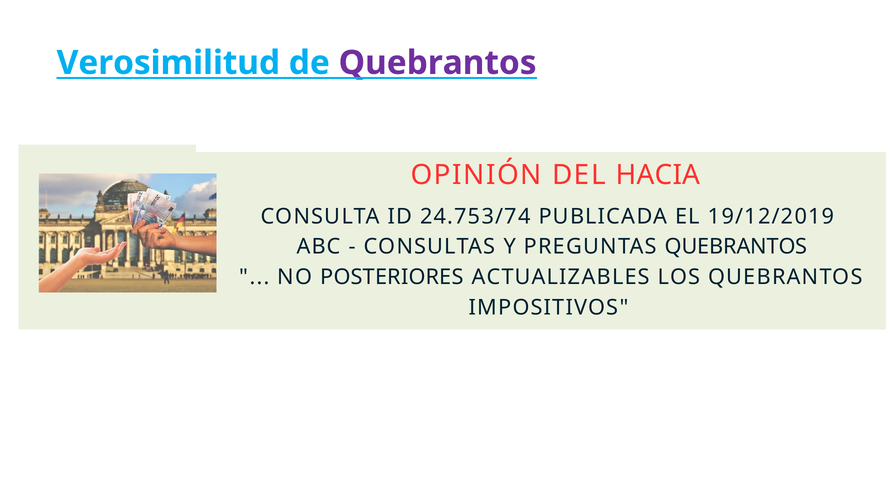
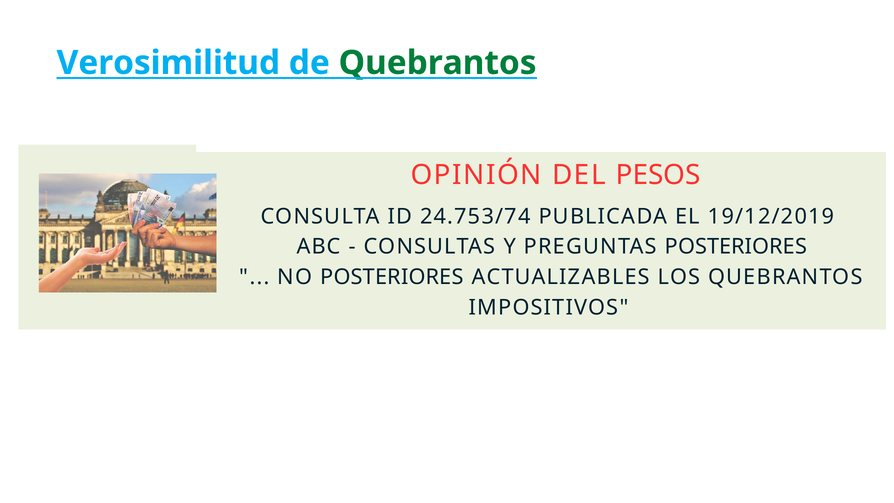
Quebrantos at (438, 63) colour: purple -> green
HACIA: HACIA -> PESOS
PREGUNTAS QUEBRANTOS: QUEBRANTOS -> POSTERIORES
